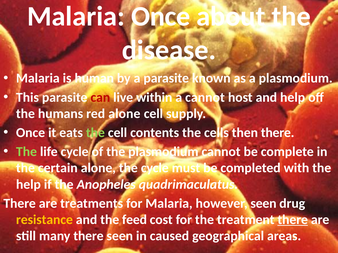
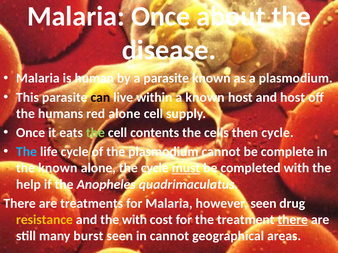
can colour: red -> black
a cannot: cannot -> known
and help: help -> host
then there: there -> cycle
The at (26, 152) colour: light green -> light blue
the certain: certain -> known
must underline: none -> present
the feed: feed -> with
many there: there -> burst
in caused: caused -> cannot
